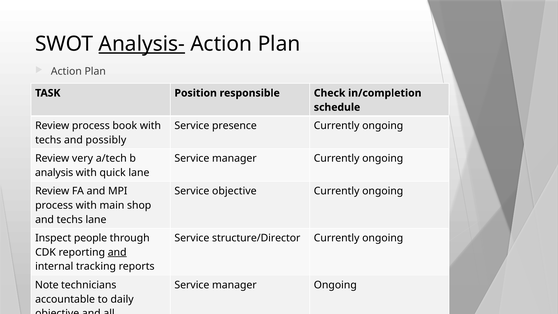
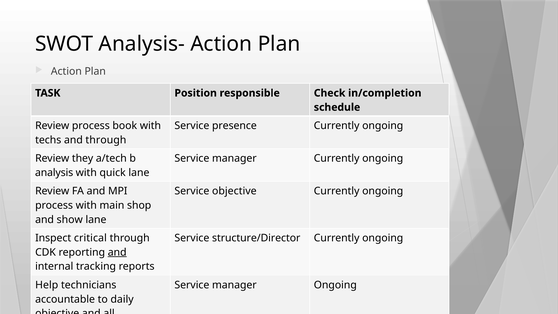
Analysis- underline: present -> none
and possibly: possibly -> through
very: very -> they
and techs: techs -> show
people: people -> critical
Note: Note -> Help
